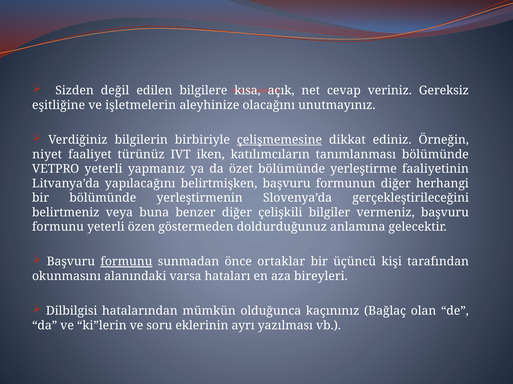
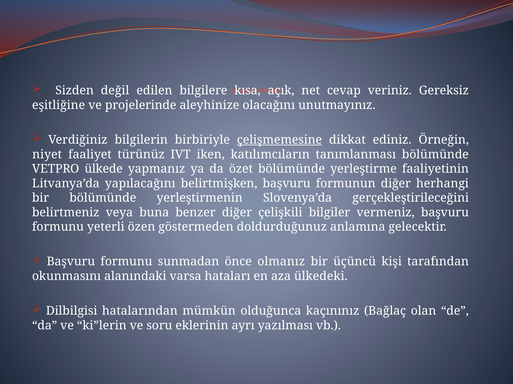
işletmelerin: işletmelerin -> projelerinde
VETPRO yeterli: yeterli -> ülkede
formunu at (126, 262) underline: present -> none
ortaklar: ortaklar -> olmanız
bireyleri: bireyleri -> ülkedeki
